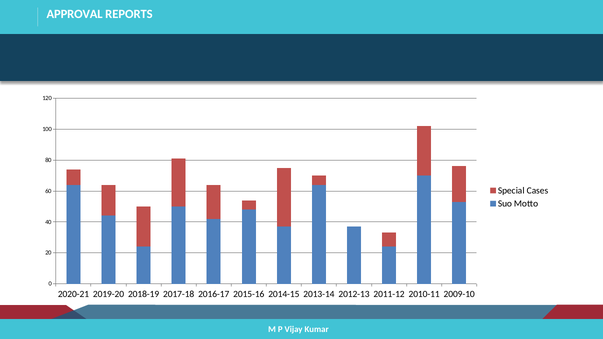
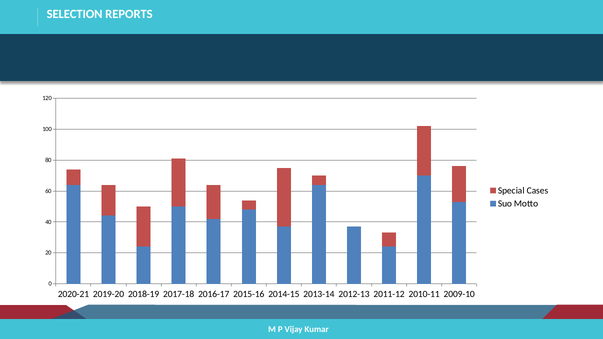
APPROVAL: APPROVAL -> SELECTION
